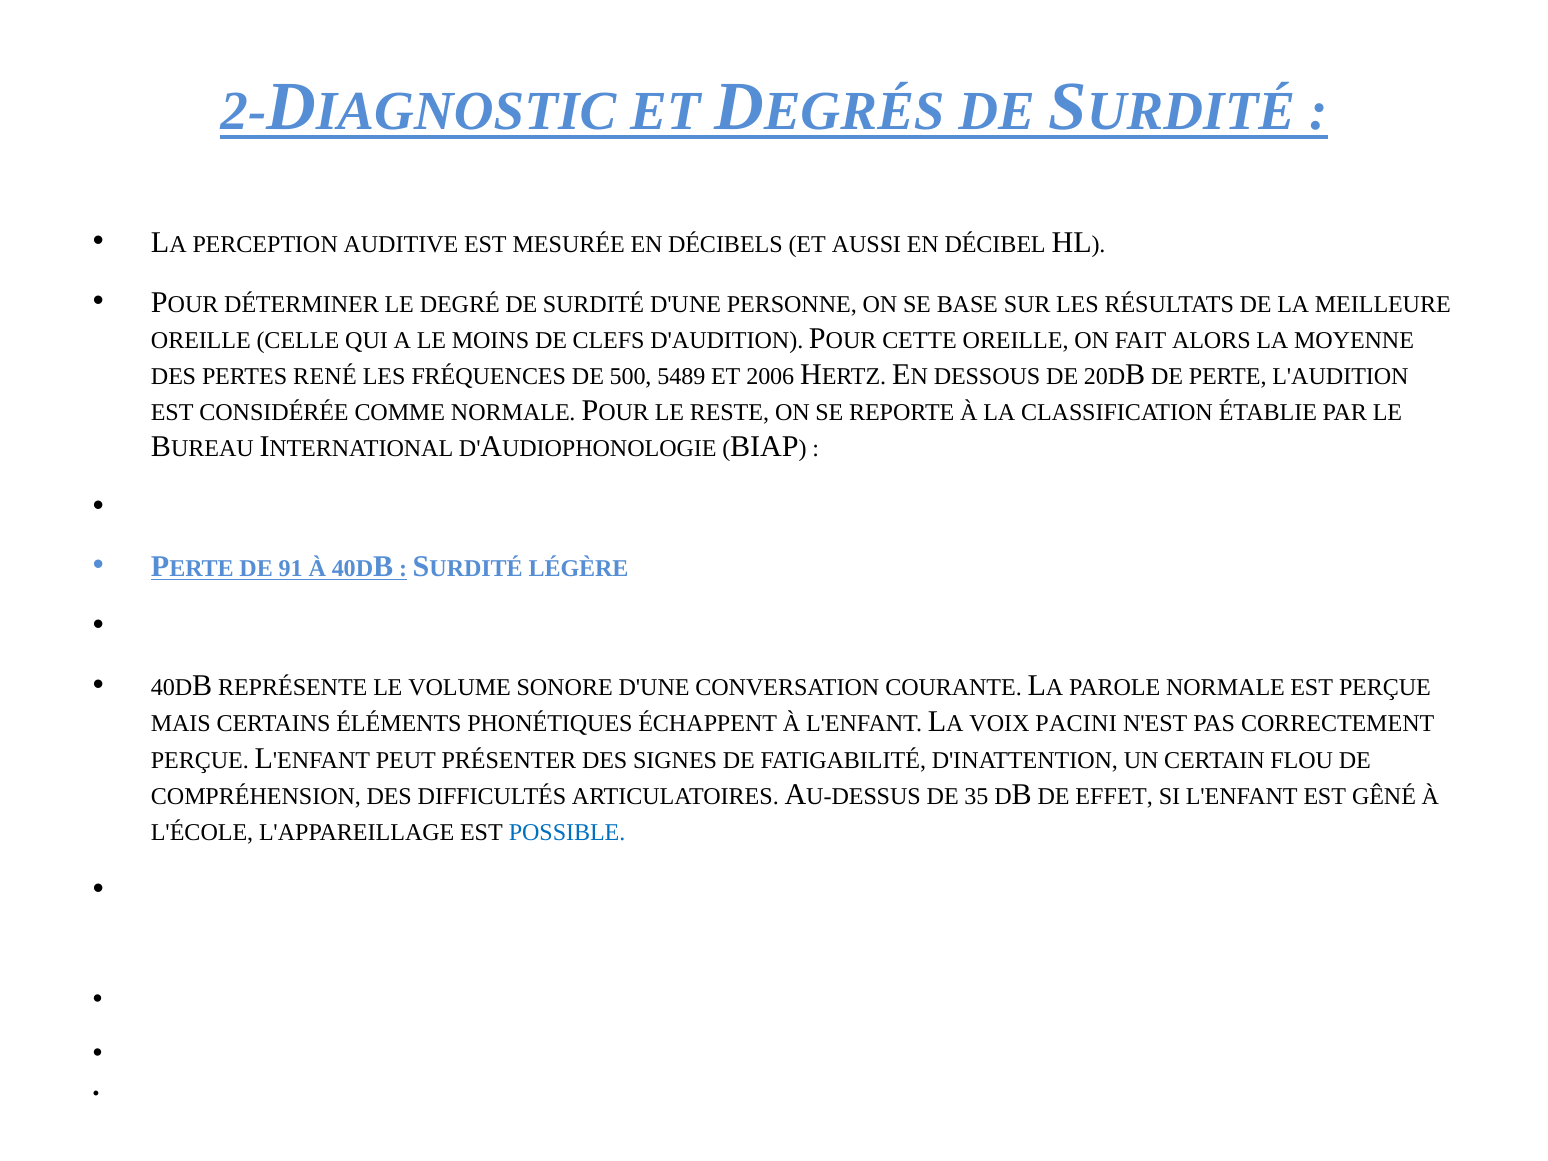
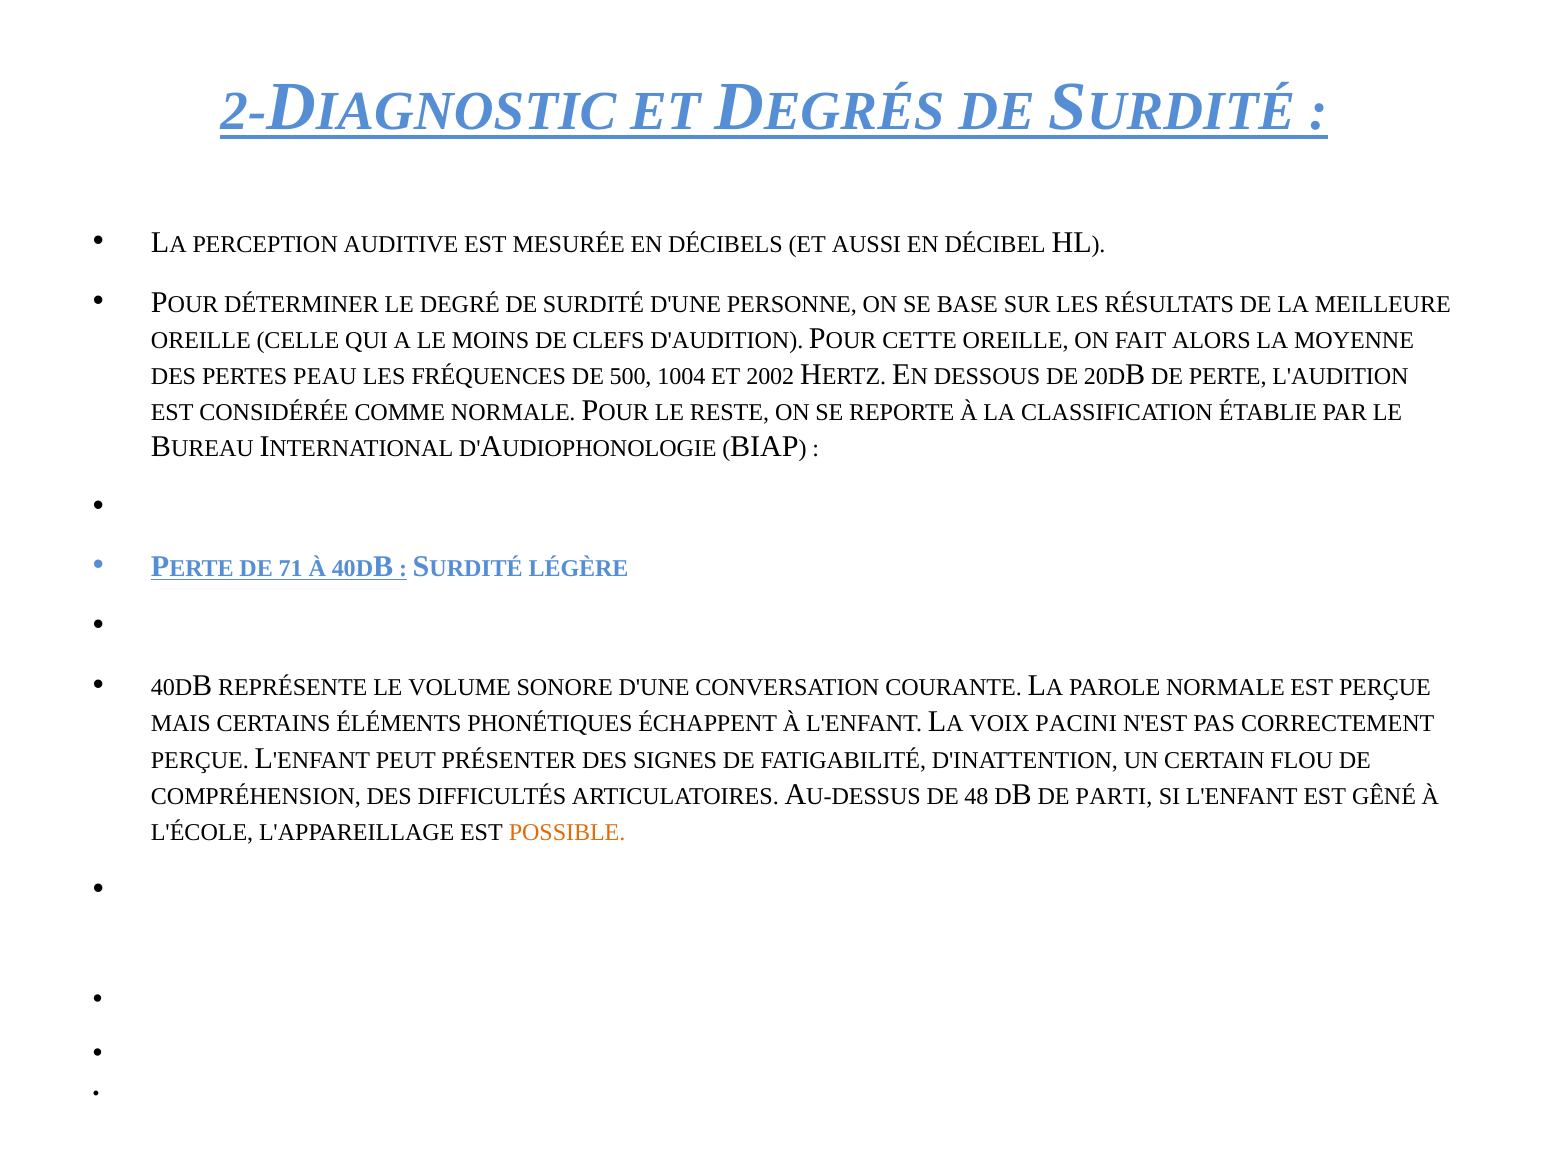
RENÉ: RENÉ -> PEAU
5489: 5489 -> 1004
2006: 2006 -> 2002
91: 91 -> 71
35: 35 -> 48
EFFET: EFFET -> PARTI
POSSIBLE colour: blue -> orange
